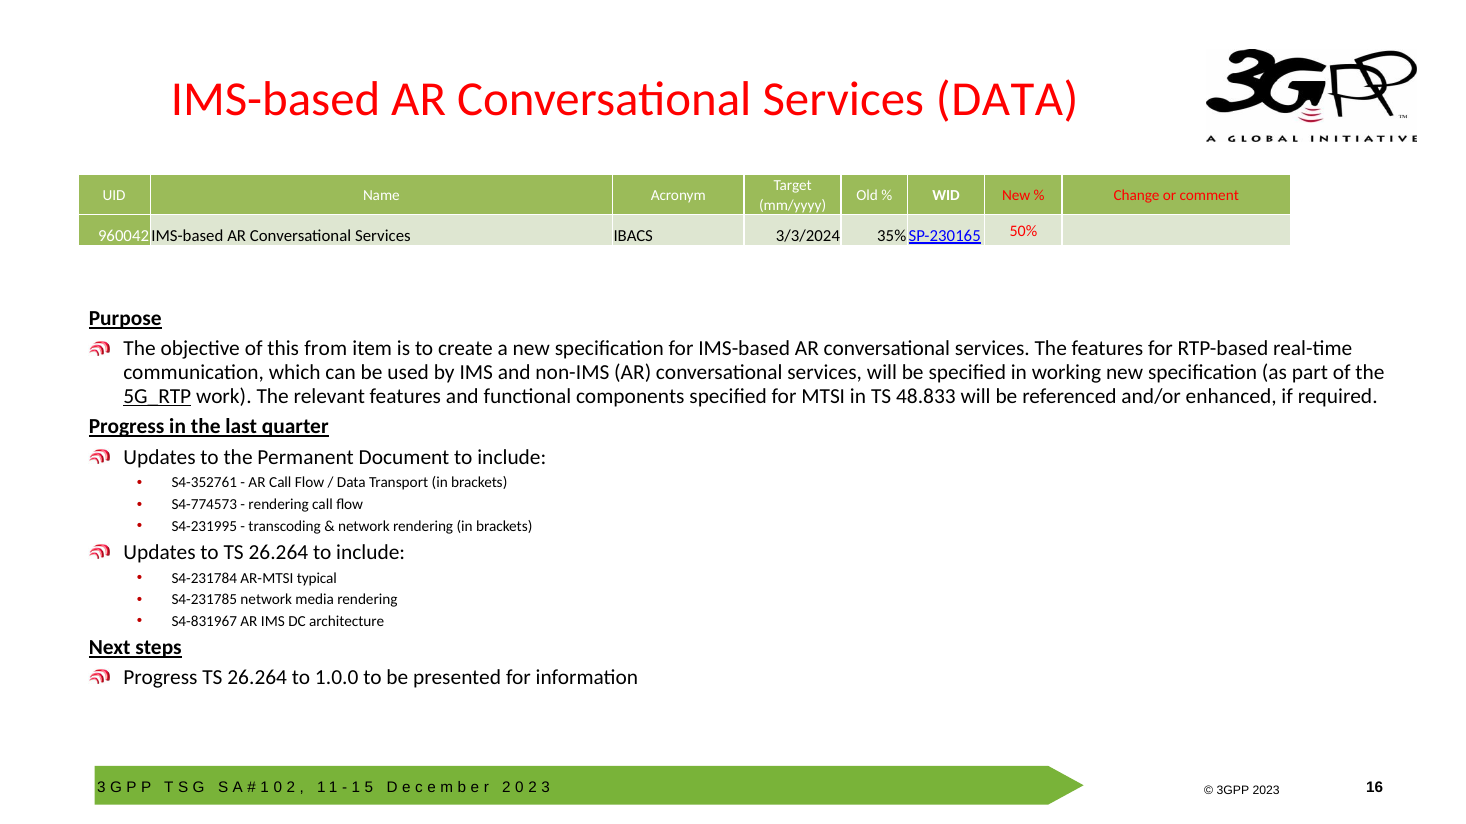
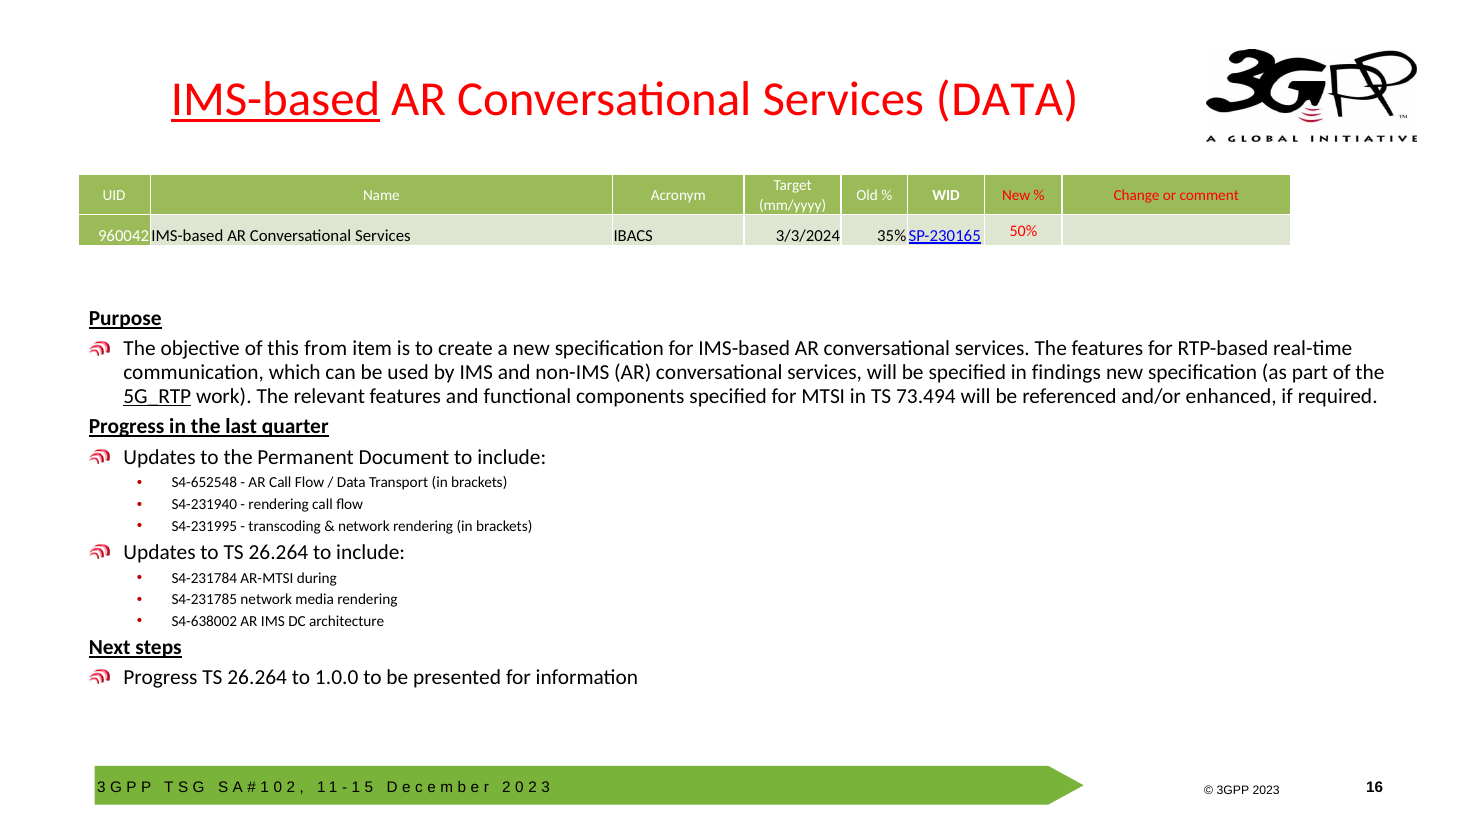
IMS-based at (276, 100) underline: none -> present
working: working -> findings
48.833: 48.833 -> 73.494
S4-352761: S4-352761 -> S4-652548
S4-774573: S4-774573 -> S4-231940
typical: typical -> during
S4-831967: S4-831967 -> S4-638002
